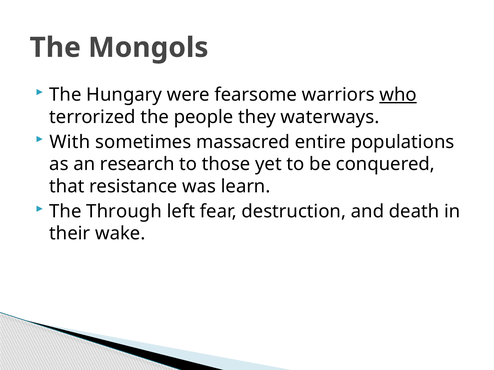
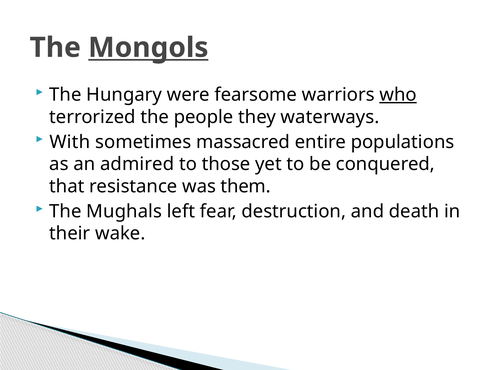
Mongols underline: none -> present
research: research -> admired
learn: learn -> them
Through: Through -> Mughals
